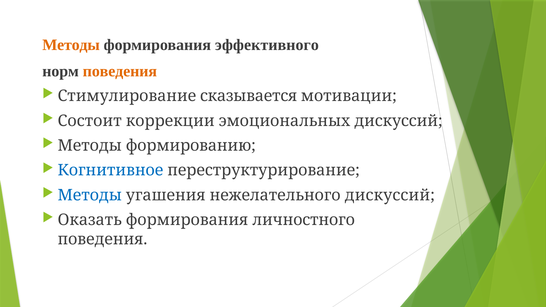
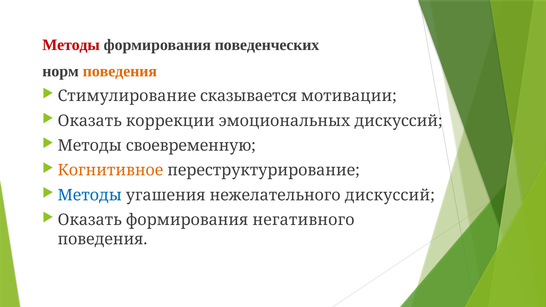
Методы at (71, 45) colour: orange -> red
эффективного: эффективного -> поведенческих
Состоит at (90, 121): Состоит -> Оказать
формированию: формированию -> своевременную
Когнитивное colour: blue -> orange
личностного: личностного -> негативного
